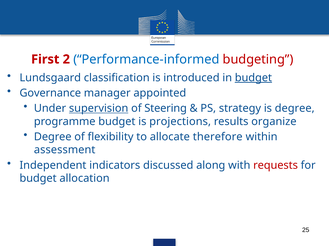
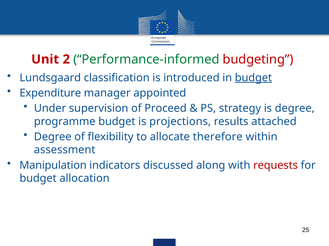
First: First -> Unit
Performance-informed colour: blue -> green
Governance: Governance -> Expenditure
supervision underline: present -> none
Steering: Steering -> Proceed
organize: organize -> attached
Independent: Independent -> Manipulation
